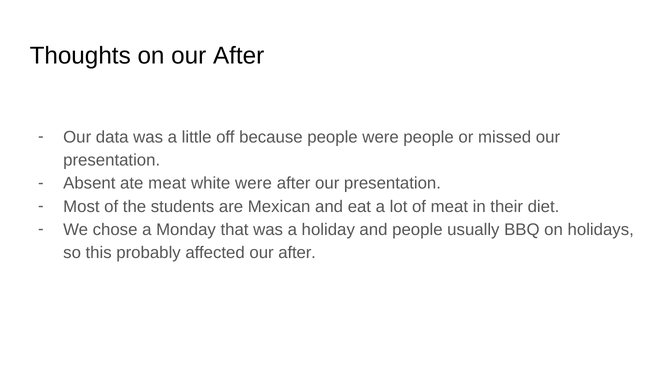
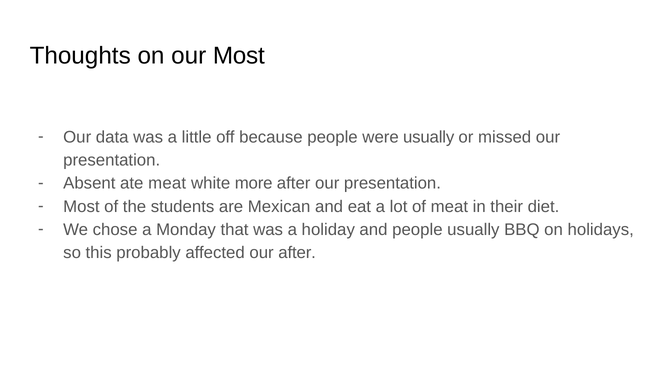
on our After: After -> Most
were people: people -> usually
white were: were -> more
